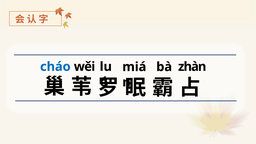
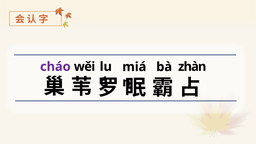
cháo colour: blue -> purple
